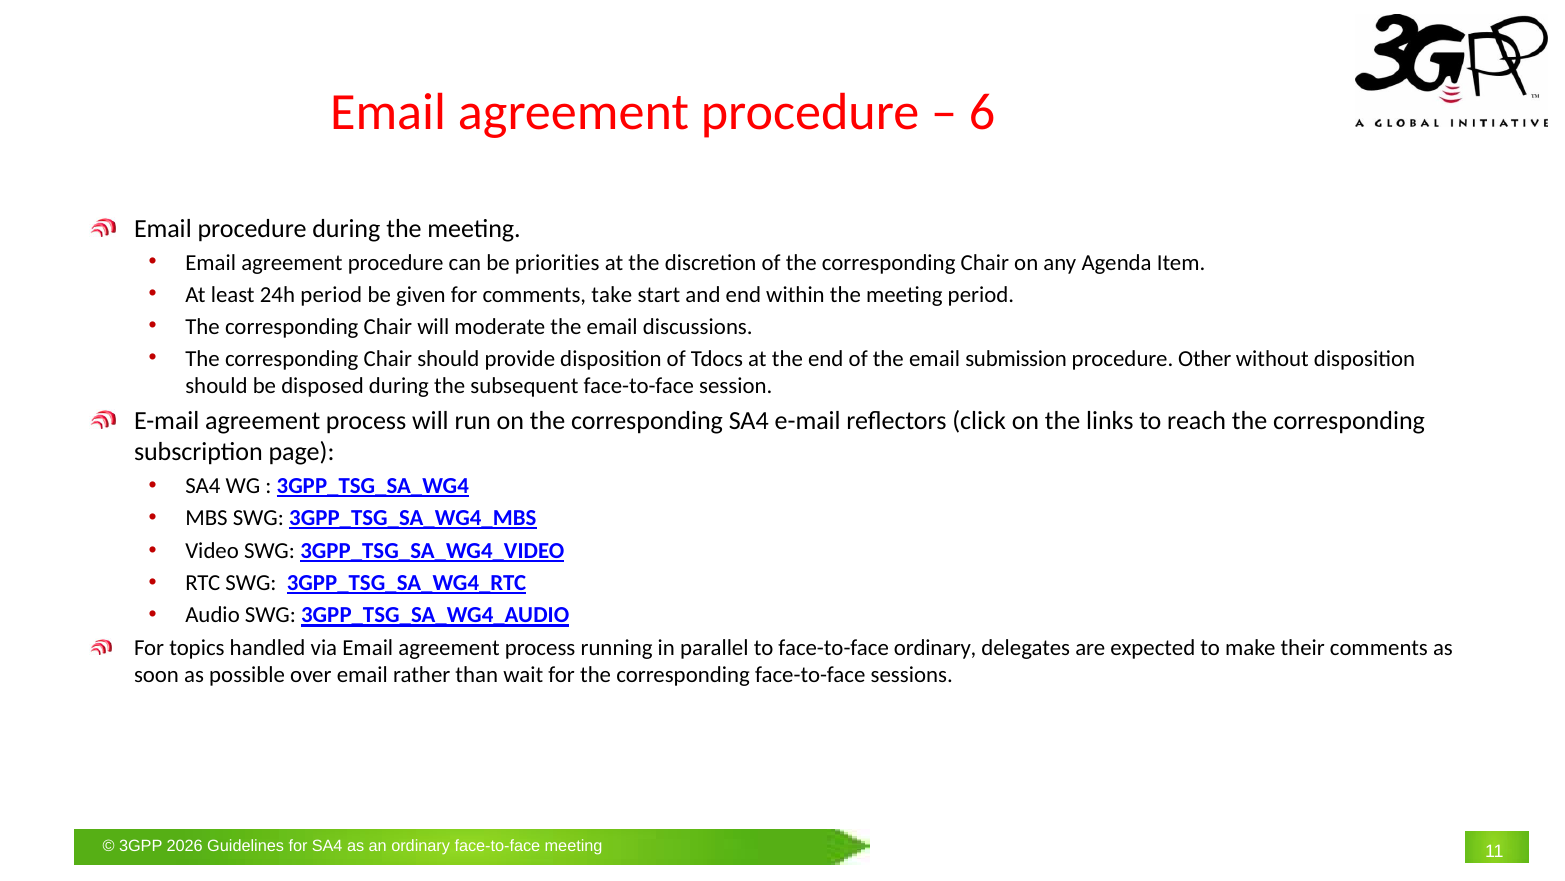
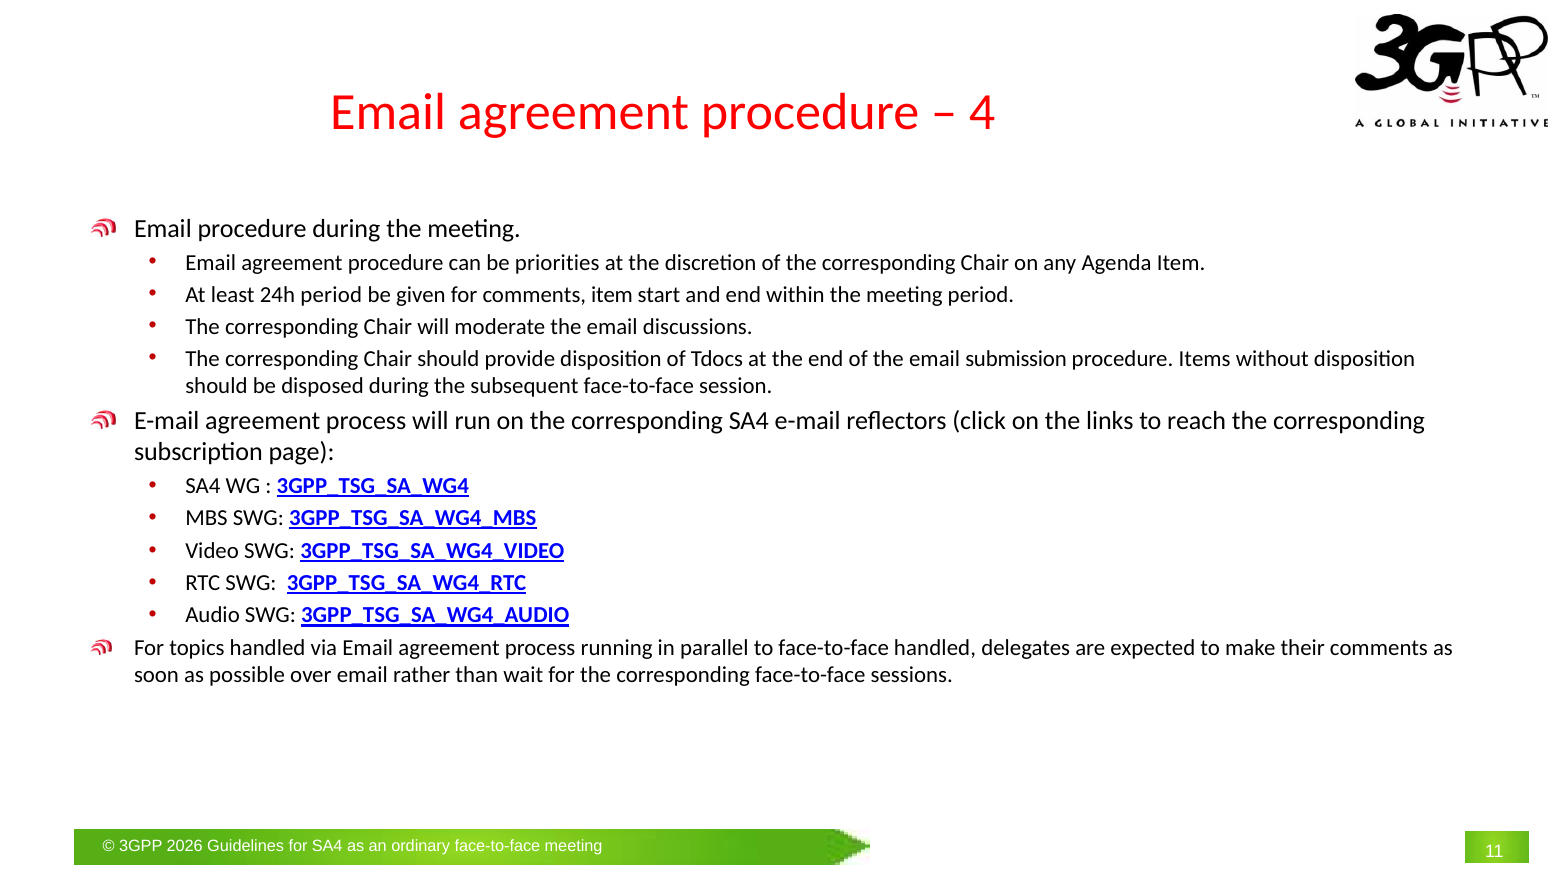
6: 6 -> 4
comments take: take -> item
Other: Other -> Items
face-to-face ordinary: ordinary -> handled
